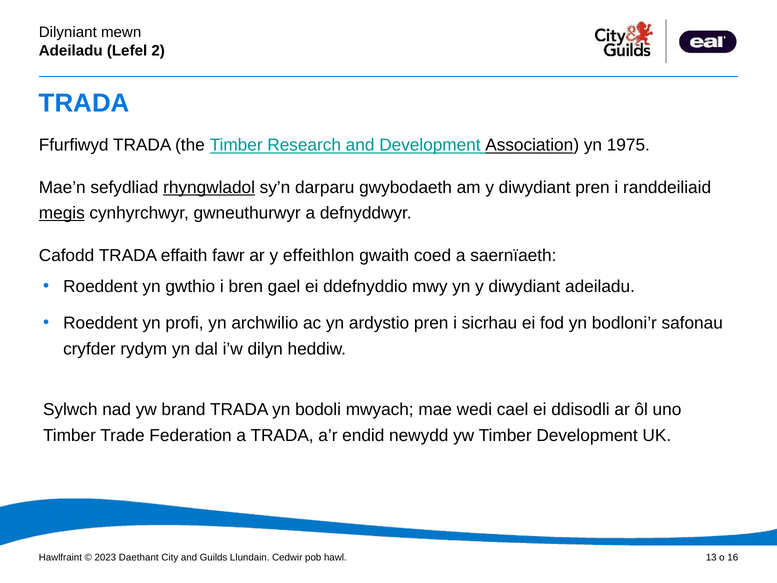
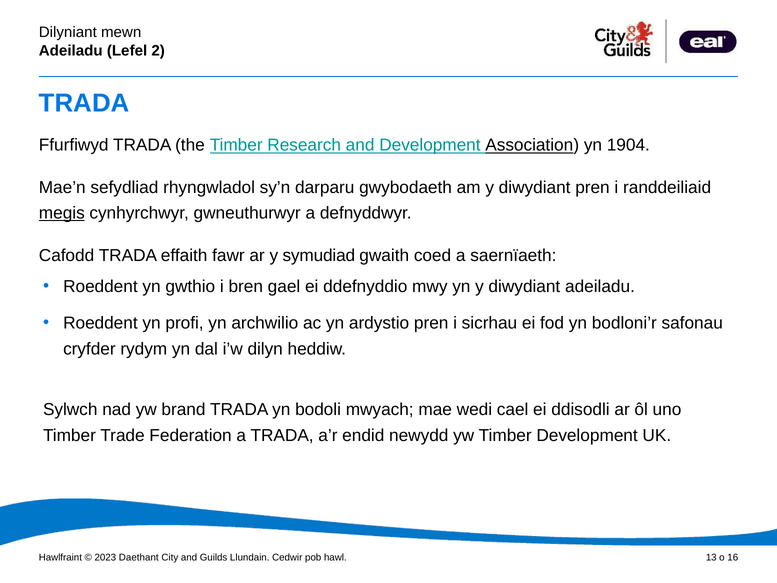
1975: 1975 -> 1904
rhyngwladol underline: present -> none
effeithlon: effeithlon -> symudiad
